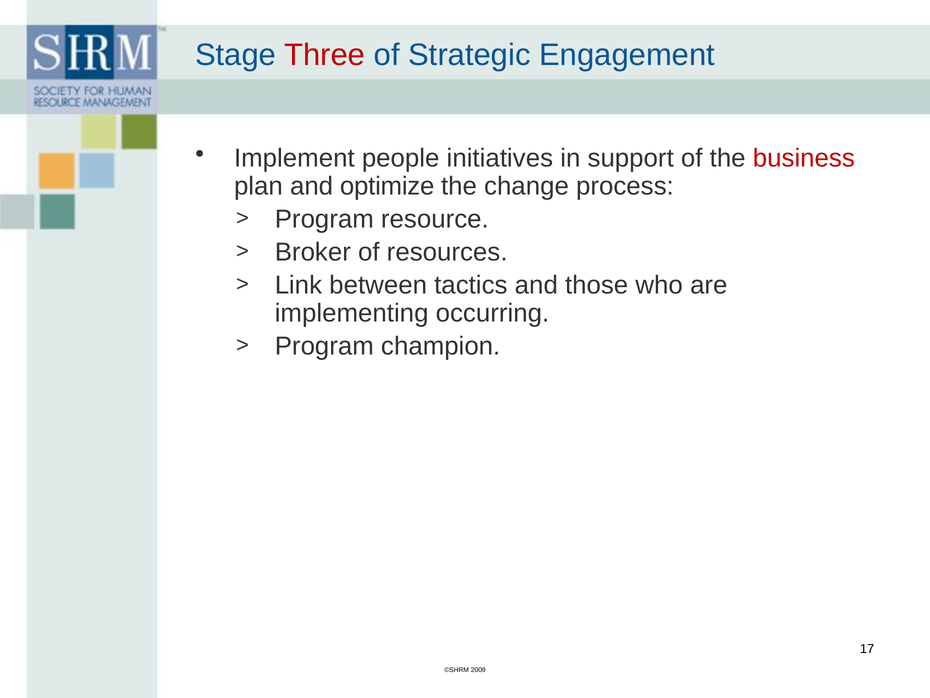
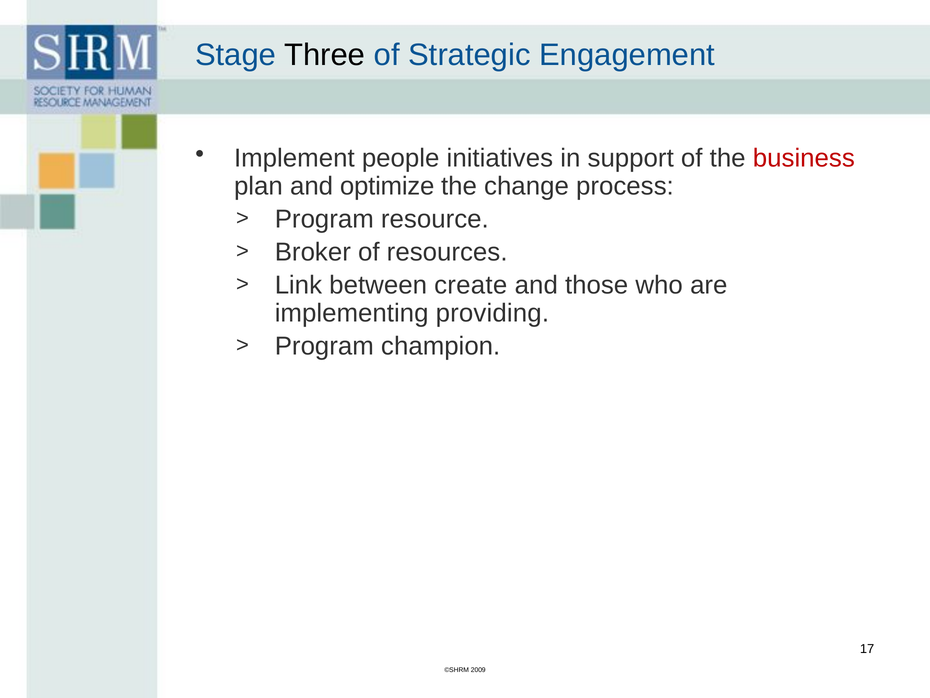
Three colour: red -> black
tactics: tactics -> create
occurring: occurring -> providing
